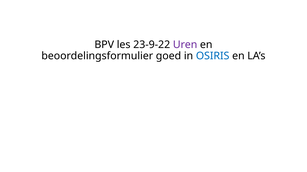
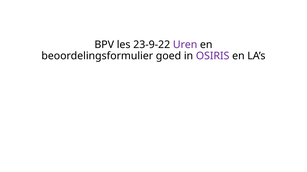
OSIRIS colour: blue -> purple
